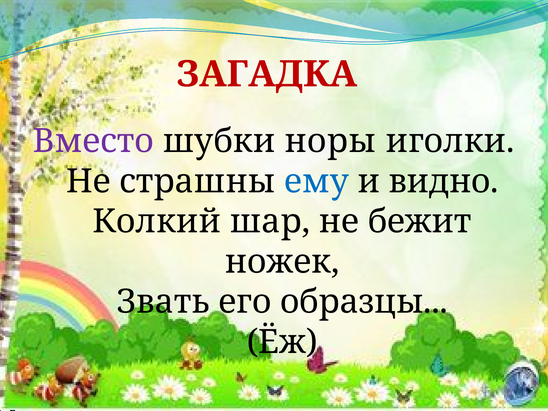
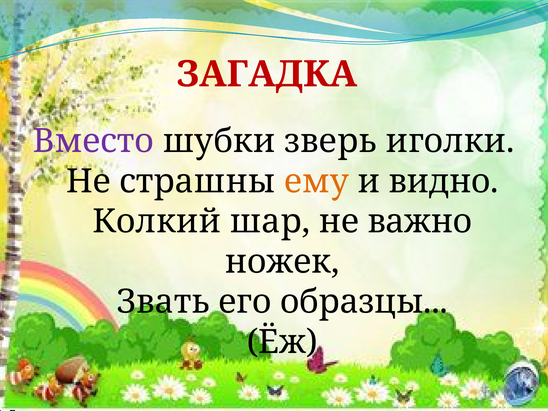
норы: норы -> зверь
ему colour: blue -> orange
бежит: бежит -> важно
